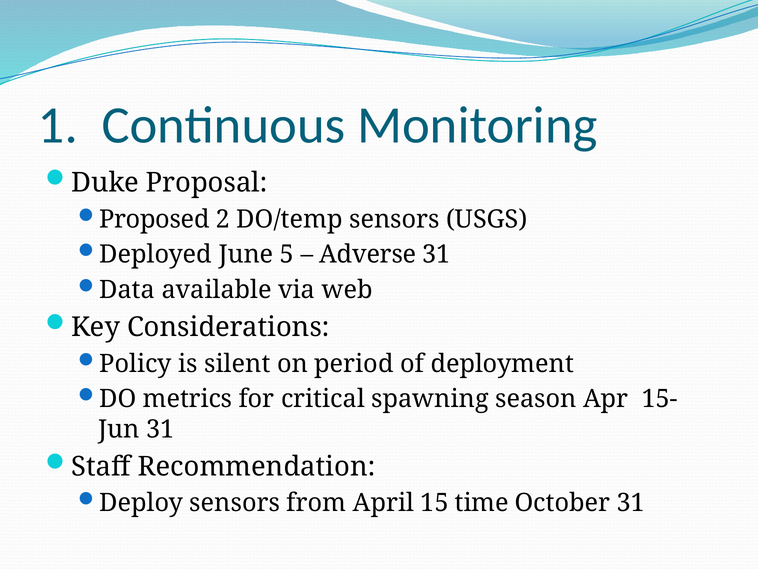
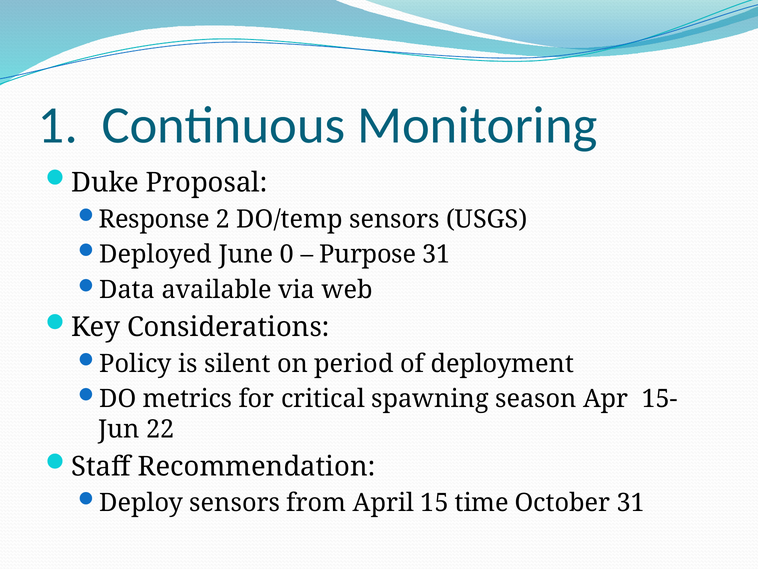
Proposed: Proposed -> Response
5: 5 -> 0
Adverse: Adverse -> Purpose
31 at (160, 429): 31 -> 22
